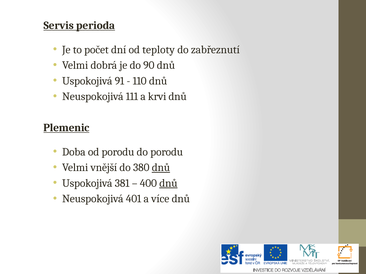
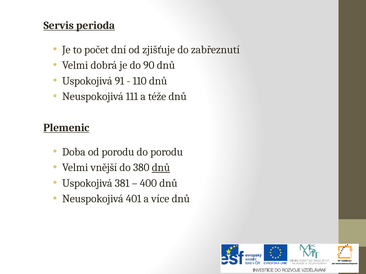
teploty: teploty -> zjišťuje
krvi: krvi -> téže
dnů at (168, 183) underline: present -> none
